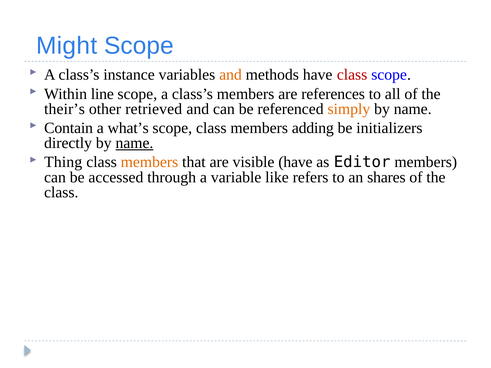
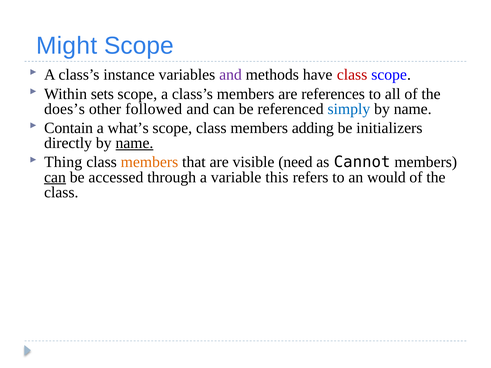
and at (230, 75) colour: orange -> purple
line: line -> sets
their’s: their’s -> does’s
retrieved: retrieved -> followed
simply colour: orange -> blue
visible have: have -> need
Editor: Editor -> Cannot
can at (55, 177) underline: none -> present
like: like -> this
shares: shares -> would
